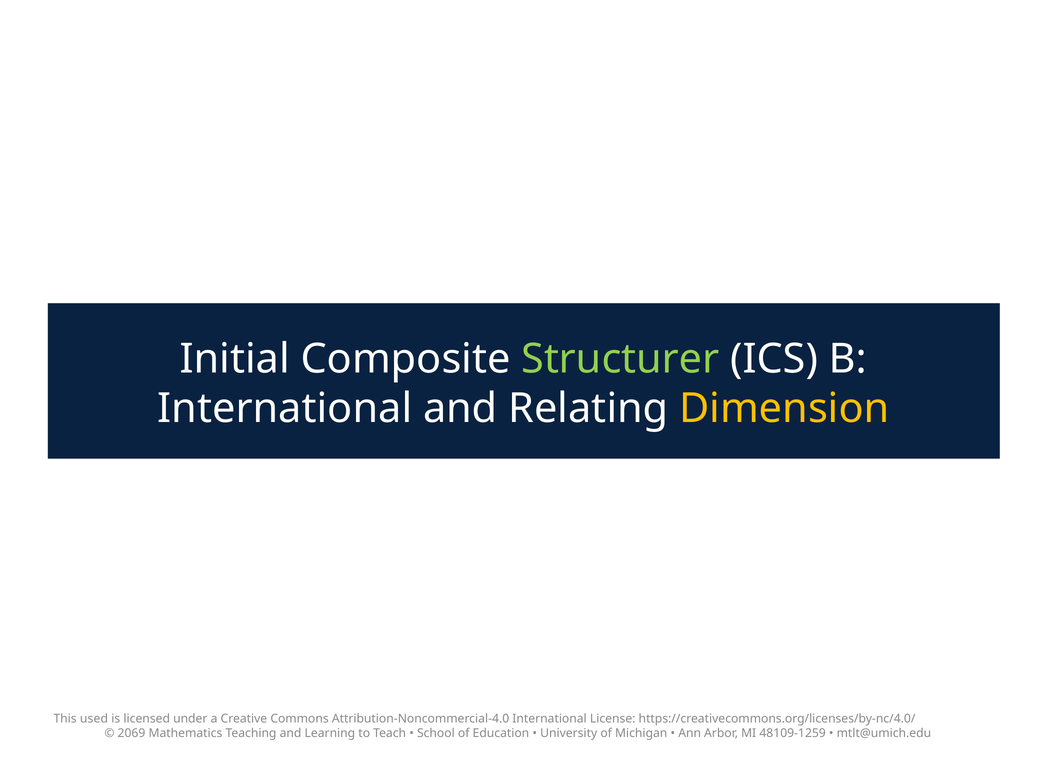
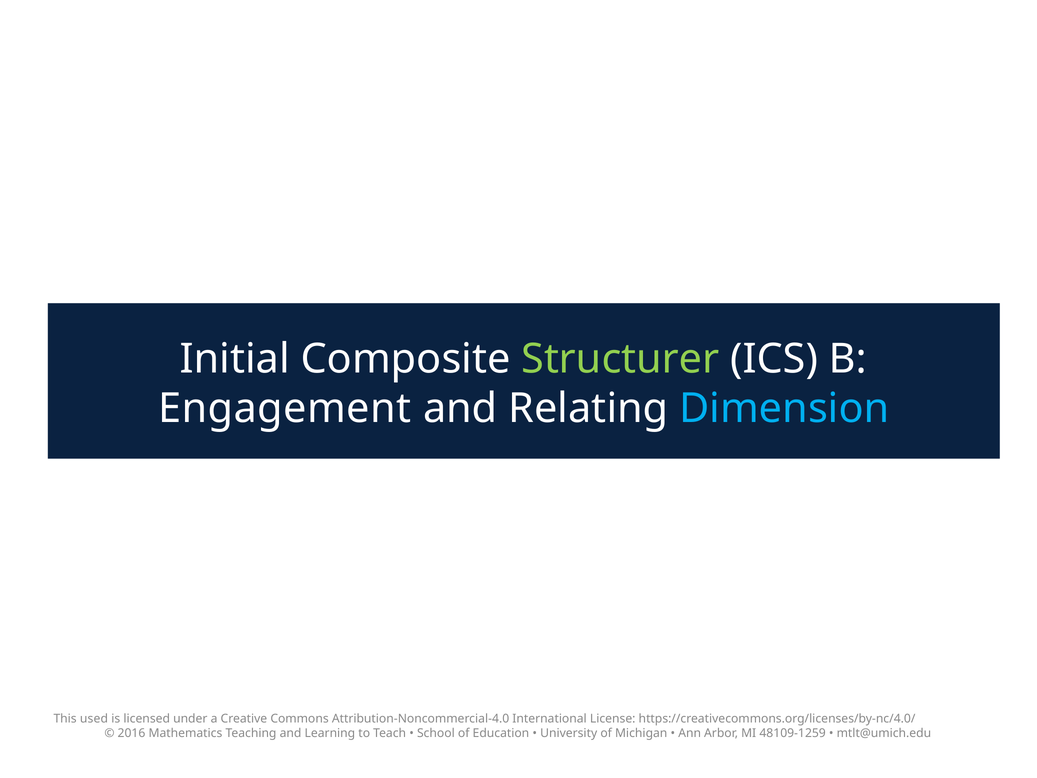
International at (285, 409): International -> Engagement
Dimension colour: yellow -> light blue
2069: 2069 -> 2016
